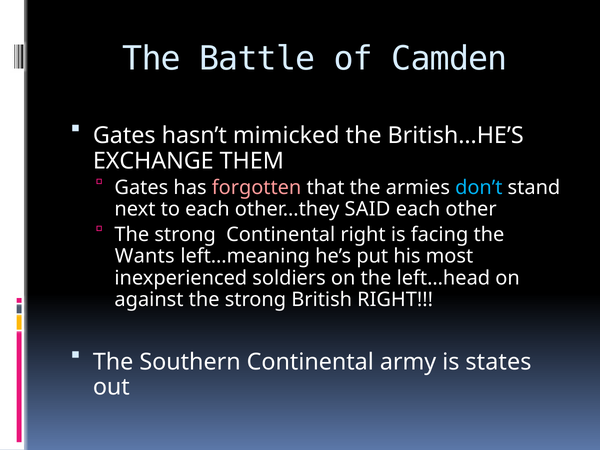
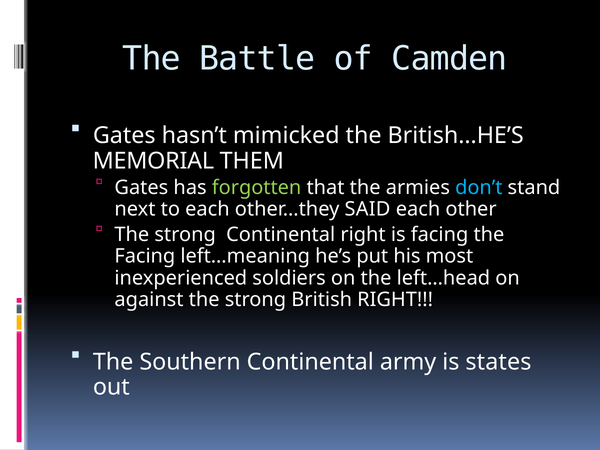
EXCHANGE: EXCHANGE -> MEMORIAL
forgotten colour: pink -> light green
Wants at (145, 256): Wants -> Facing
